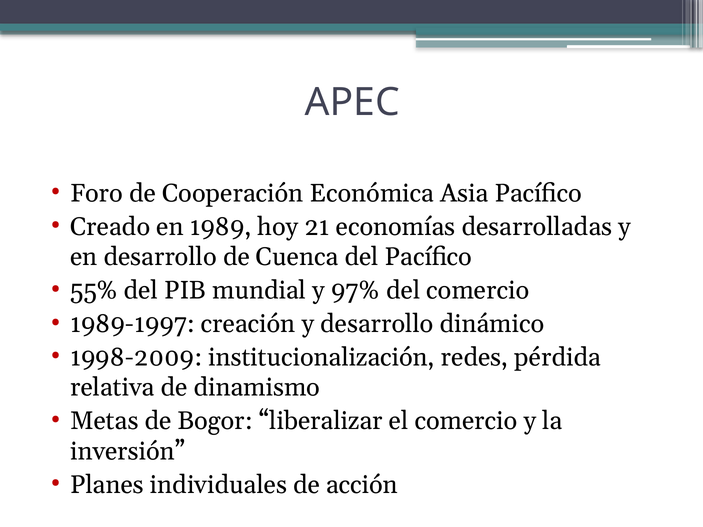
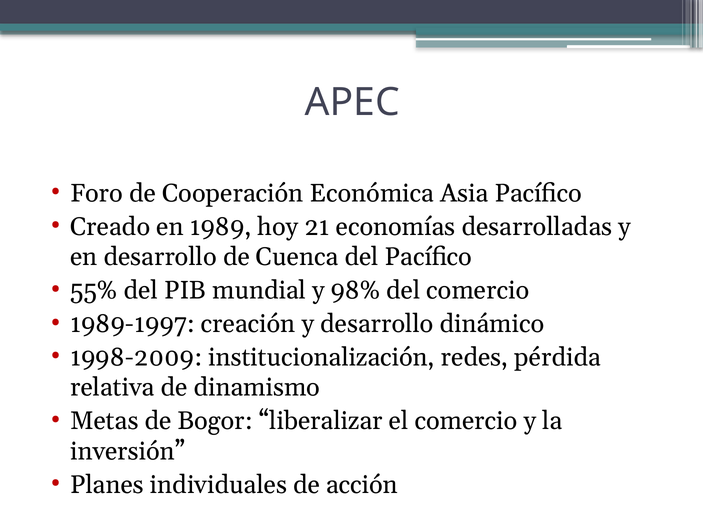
97%: 97% -> 98%
